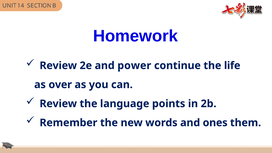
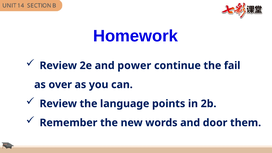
life: life -> fail
ones: ones -> door
